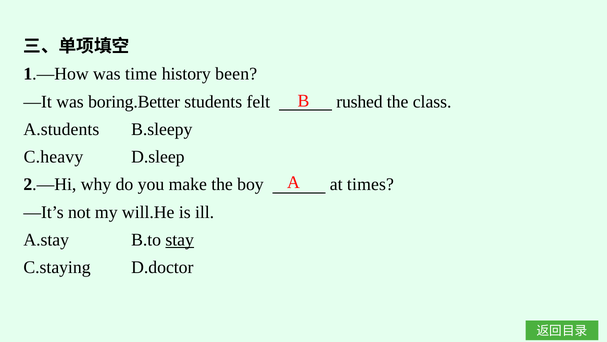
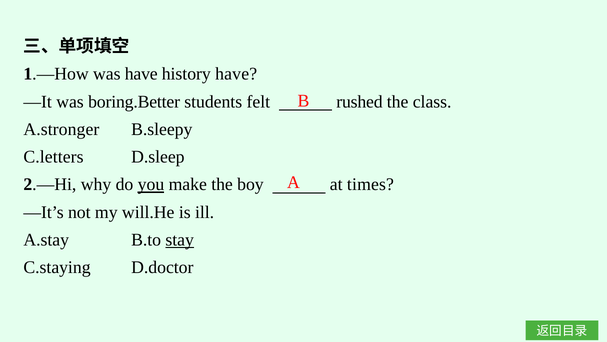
was time: time -> have
history been: been -> have
A.students: A.students -> A.stronger
C.heavy: C.heavy -> C.letters
you underline: none -> present
